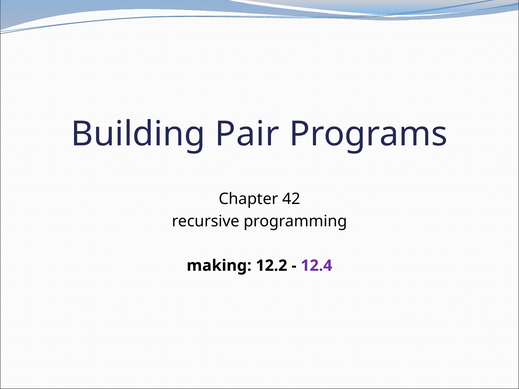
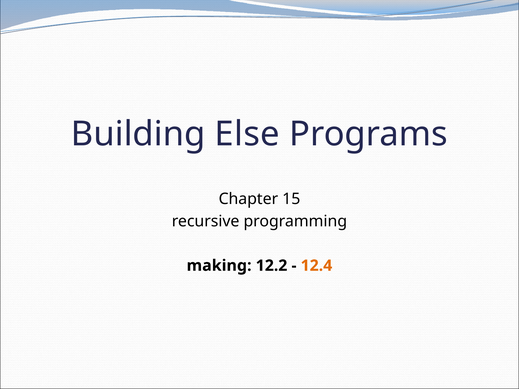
Pair: Pair -> Else
42: 42 -> 15
12.4 colour: purple -> orange
